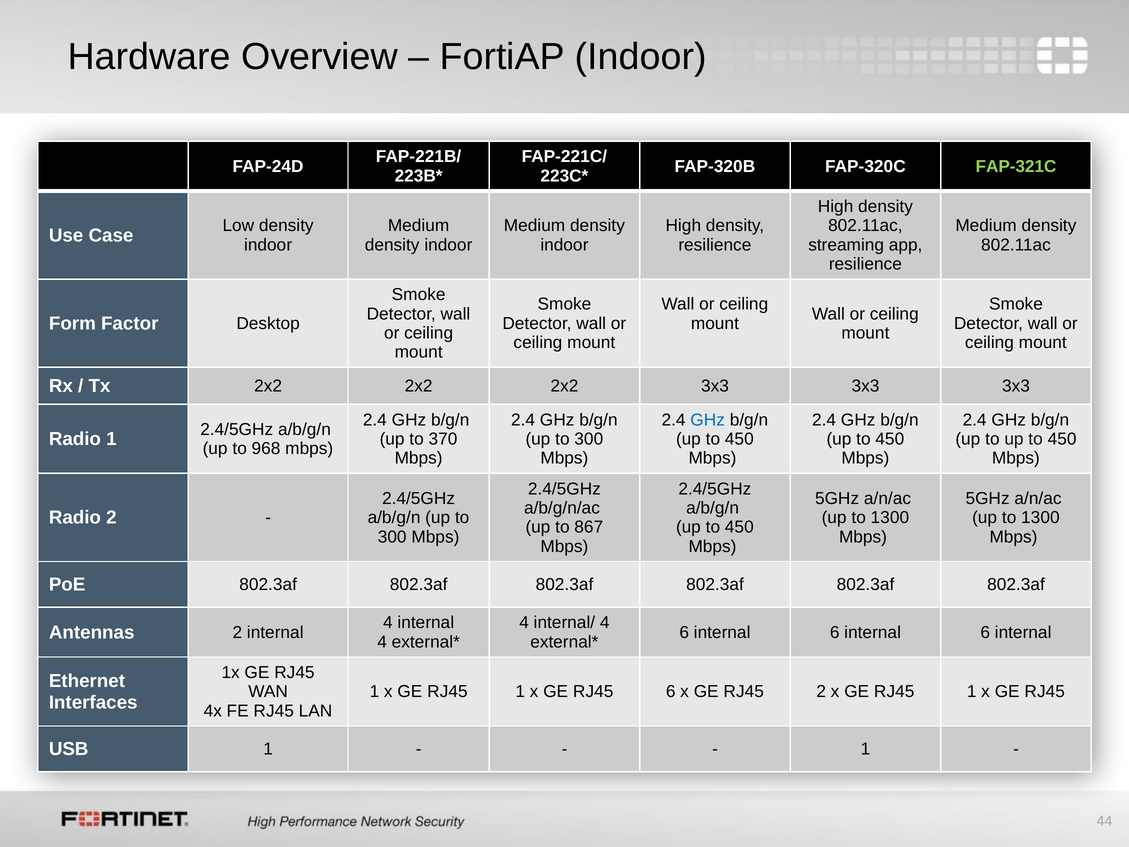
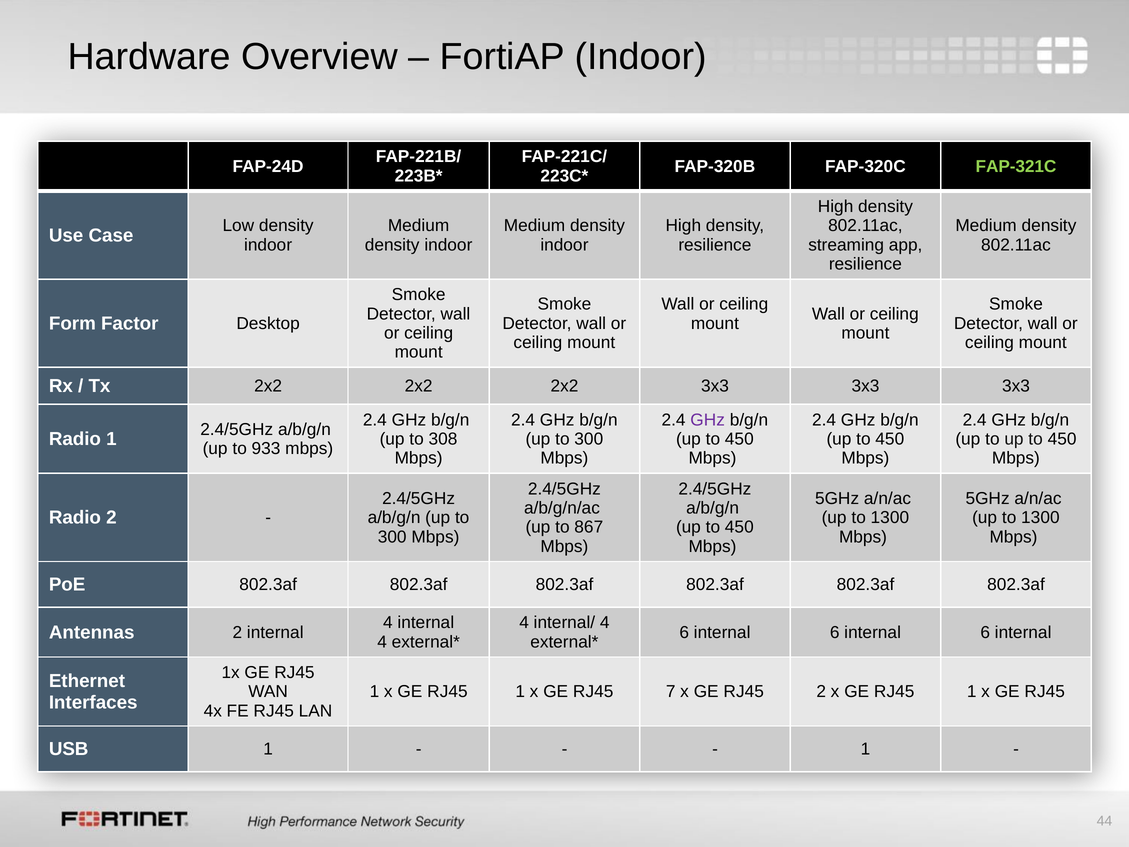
GHz at (708, 420) colour: blue -> purple
370: 370 -> 308
968: 968 -> 933
RJ45 6: 6 -> 7
